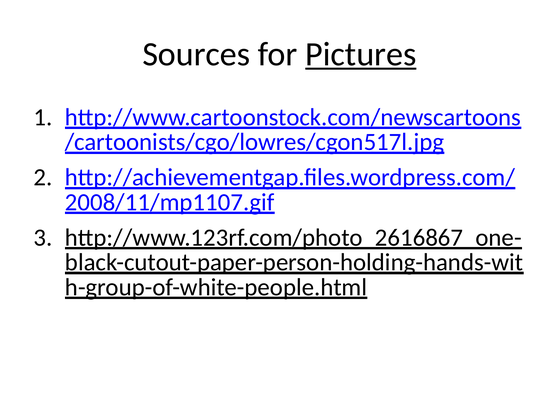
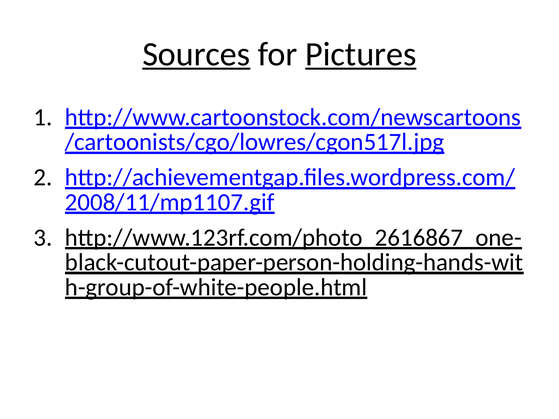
Sources underline: none -> present
